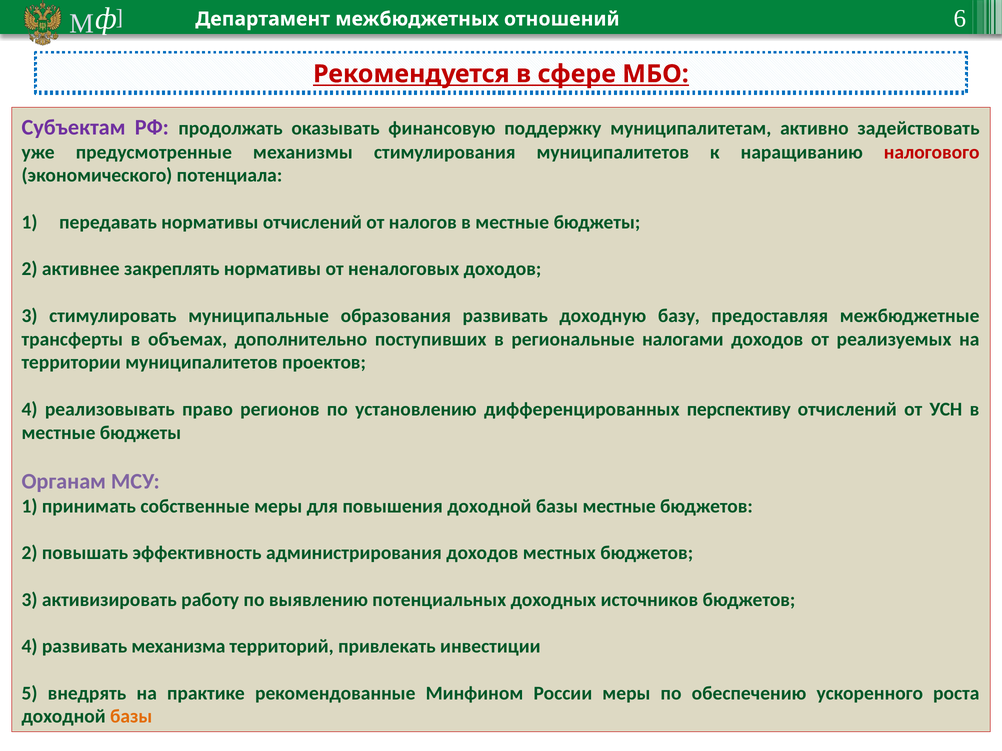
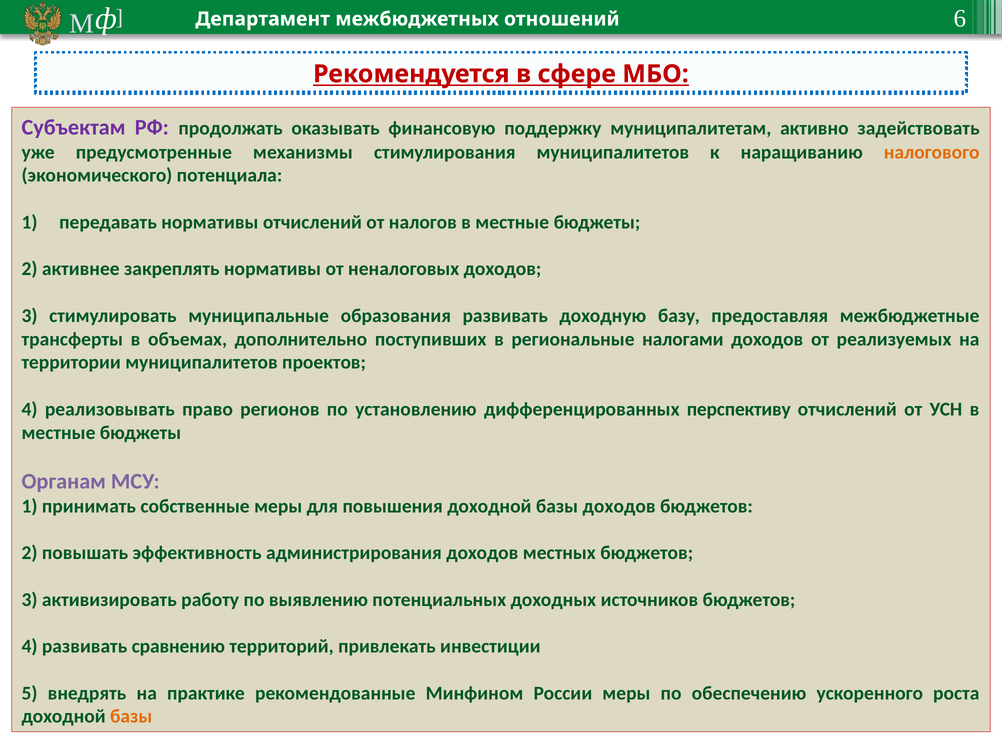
налогового colour: red -> orange
базы местные: местные -> доходов
механизма: механизма -> сравнению
